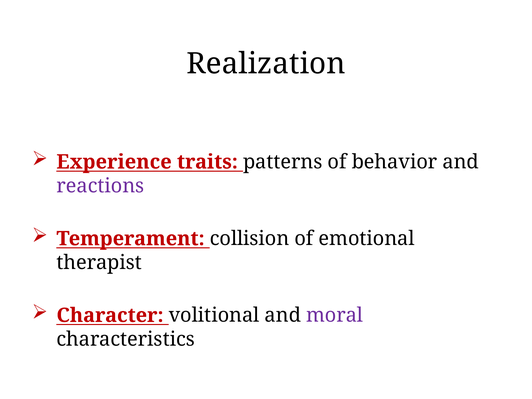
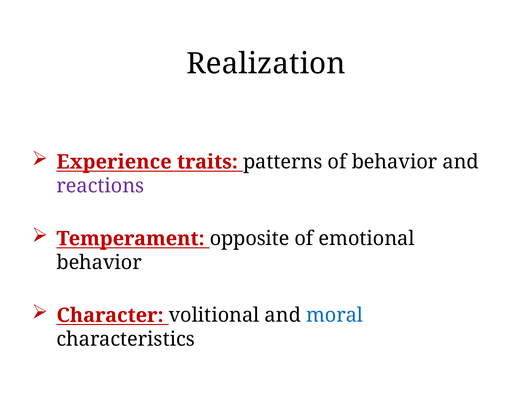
collision: collision -> opposite
therapist at (99, 263): therapist -> behavior
moral colour: purple -> blue
